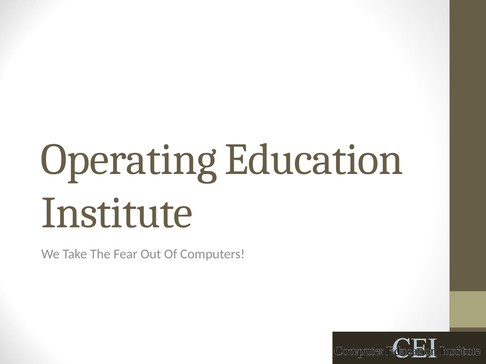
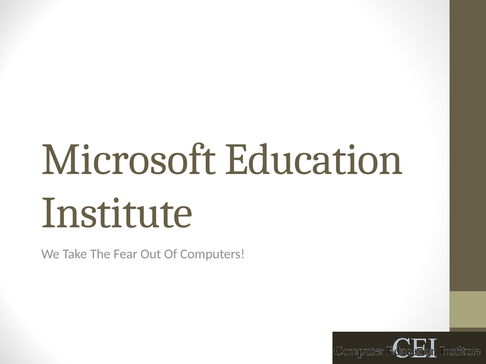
Operating: Operating -> Microsoft
